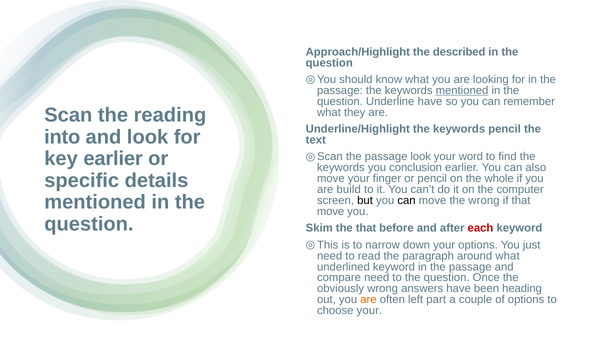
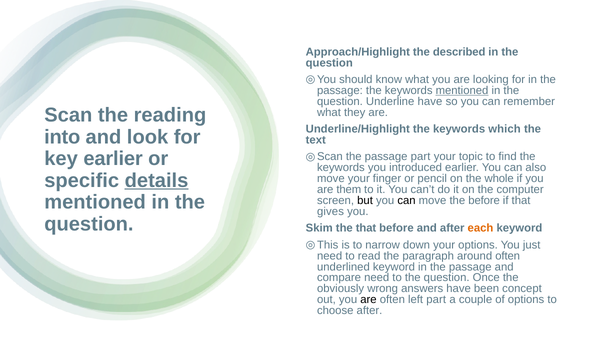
keywords pencil: pencil -> which
passage look: look -> part
word: word -> topic
conclusion: conclusion -> introduced
details underline: none -> present
build: build -> them
the wrong: wrong -> before
move at (331, 212): move -> gives
each colour: red -> orange
around what: what -> often
heading: heading -> concept
are at (369, 300) colour: orange -> black
choose your: your -> after
